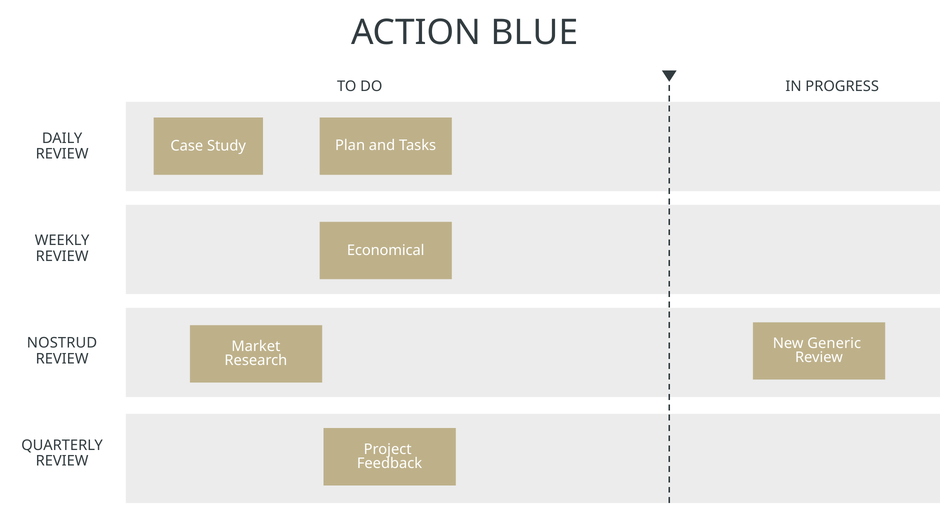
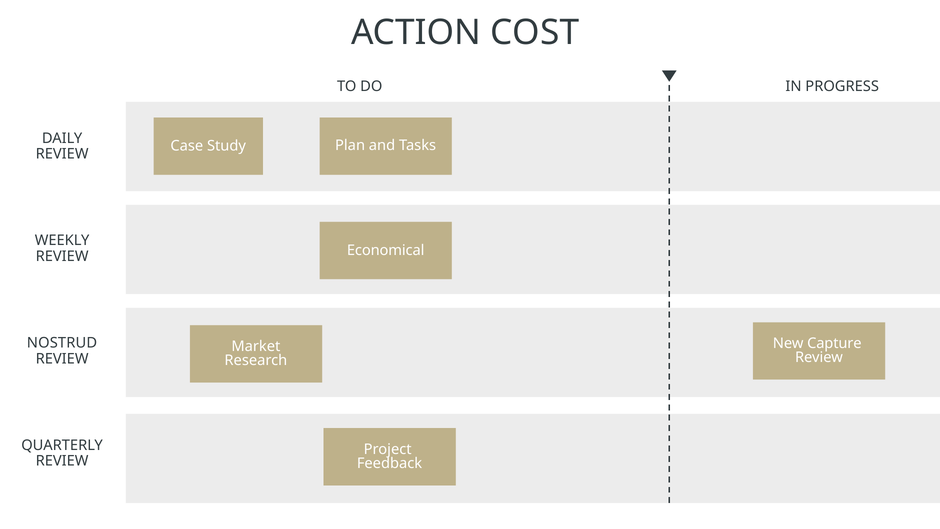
BLUE: BLUE -> COST
Generic: Generic -> Capture
